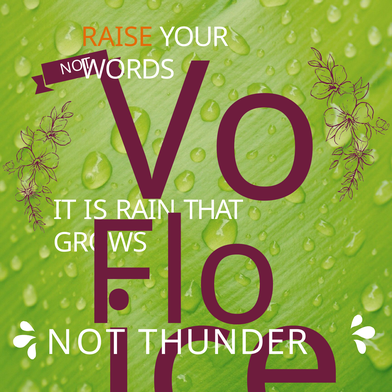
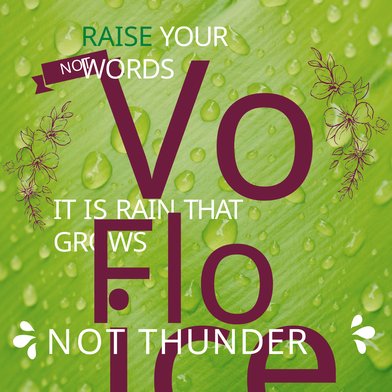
RAISE colour: orange -> green
